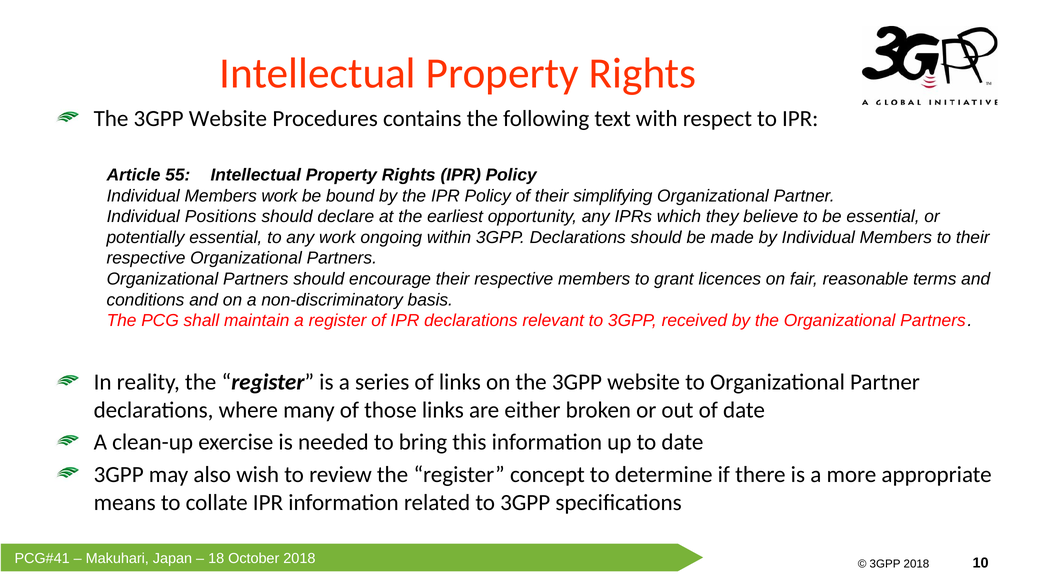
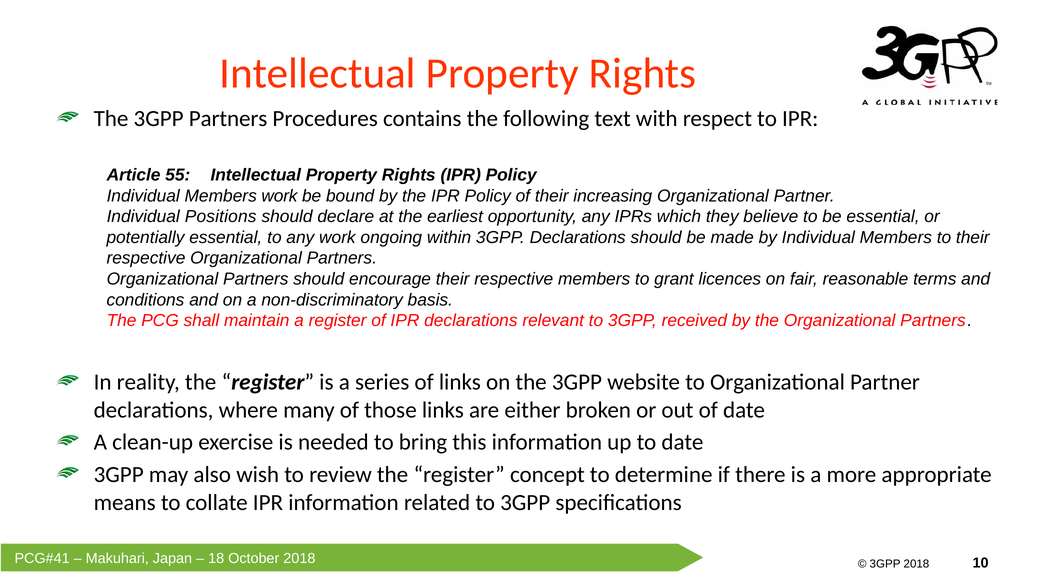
Website at (228, 119): Website -> Partners
simplifying: simplifying -> increasing
